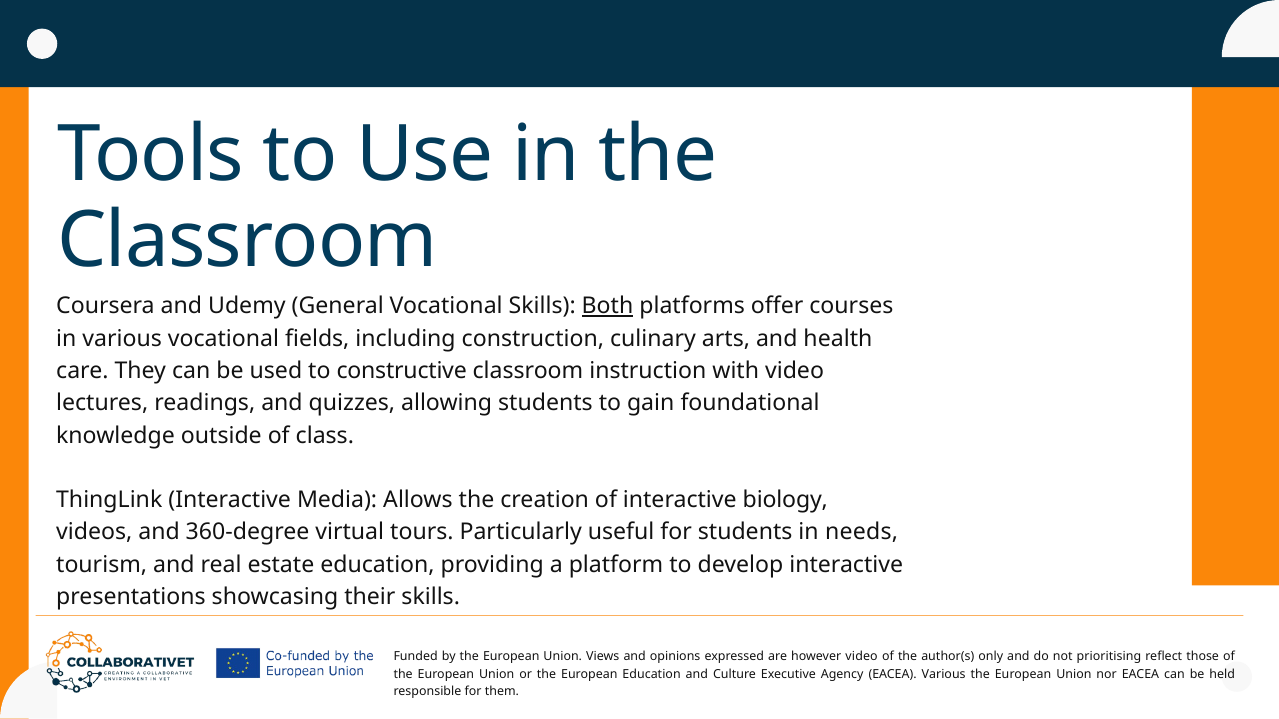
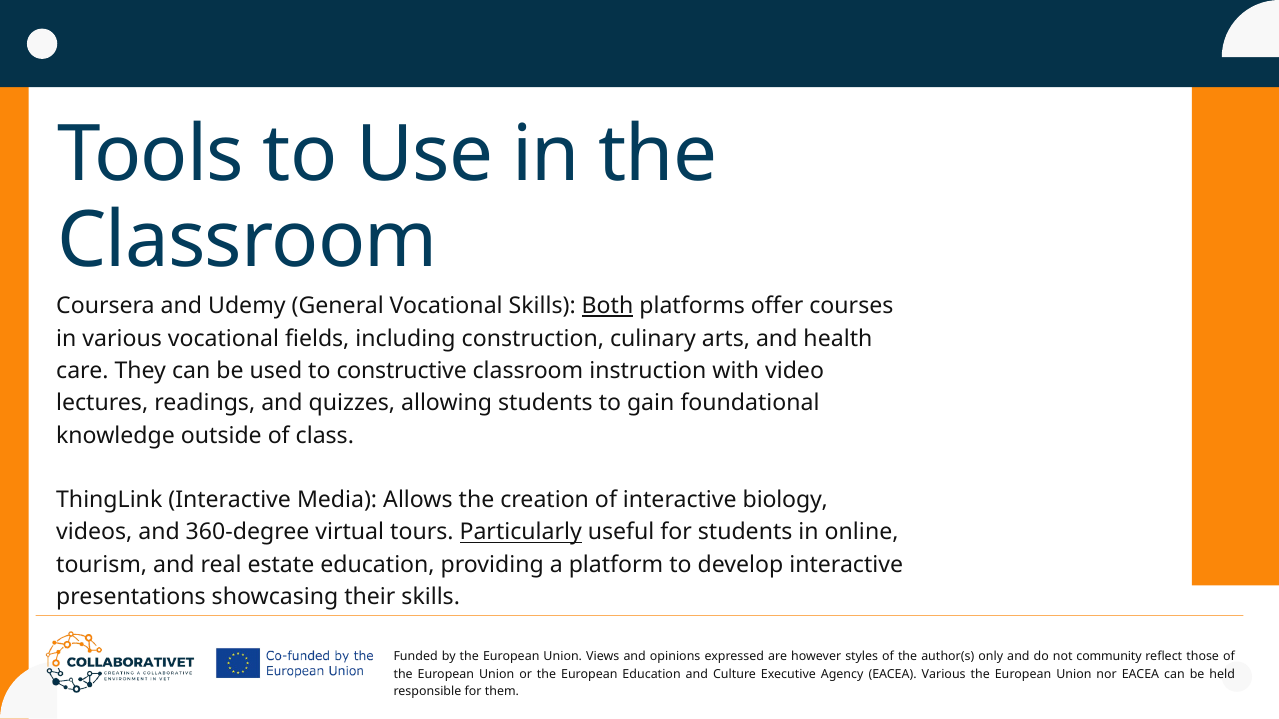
Particularly underline: none -> present
needs: needs -> online
however video: video -> styles
prioritising: prioritising -> community
